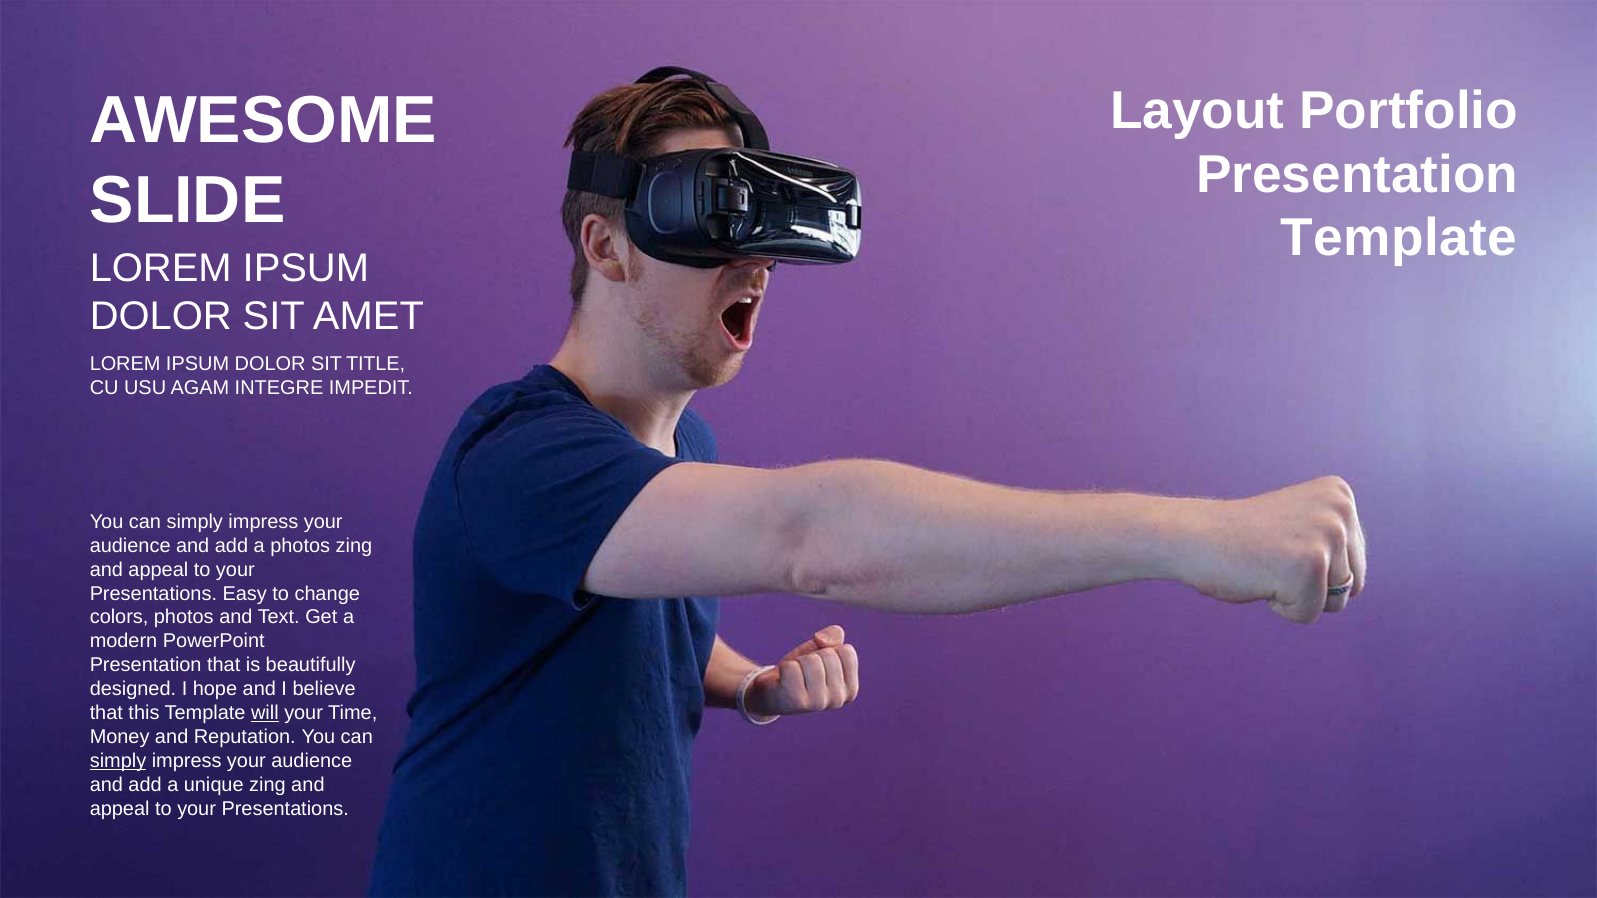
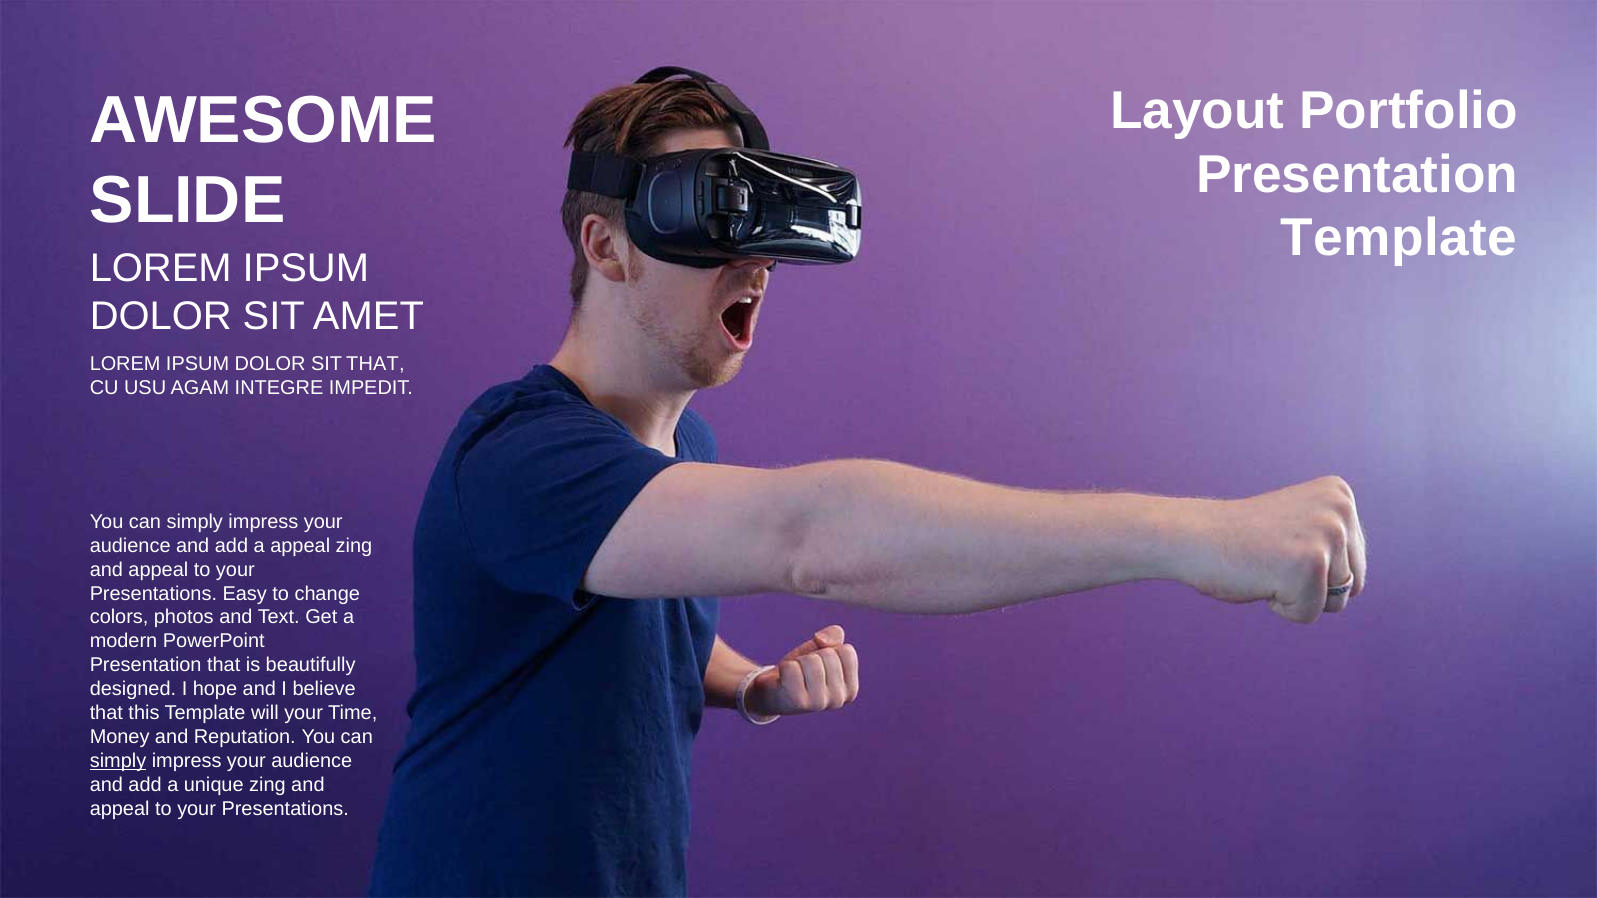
SIT TITLE: TITLE -> THAT
a photos: photos -> appeal
will underline: present -> none
